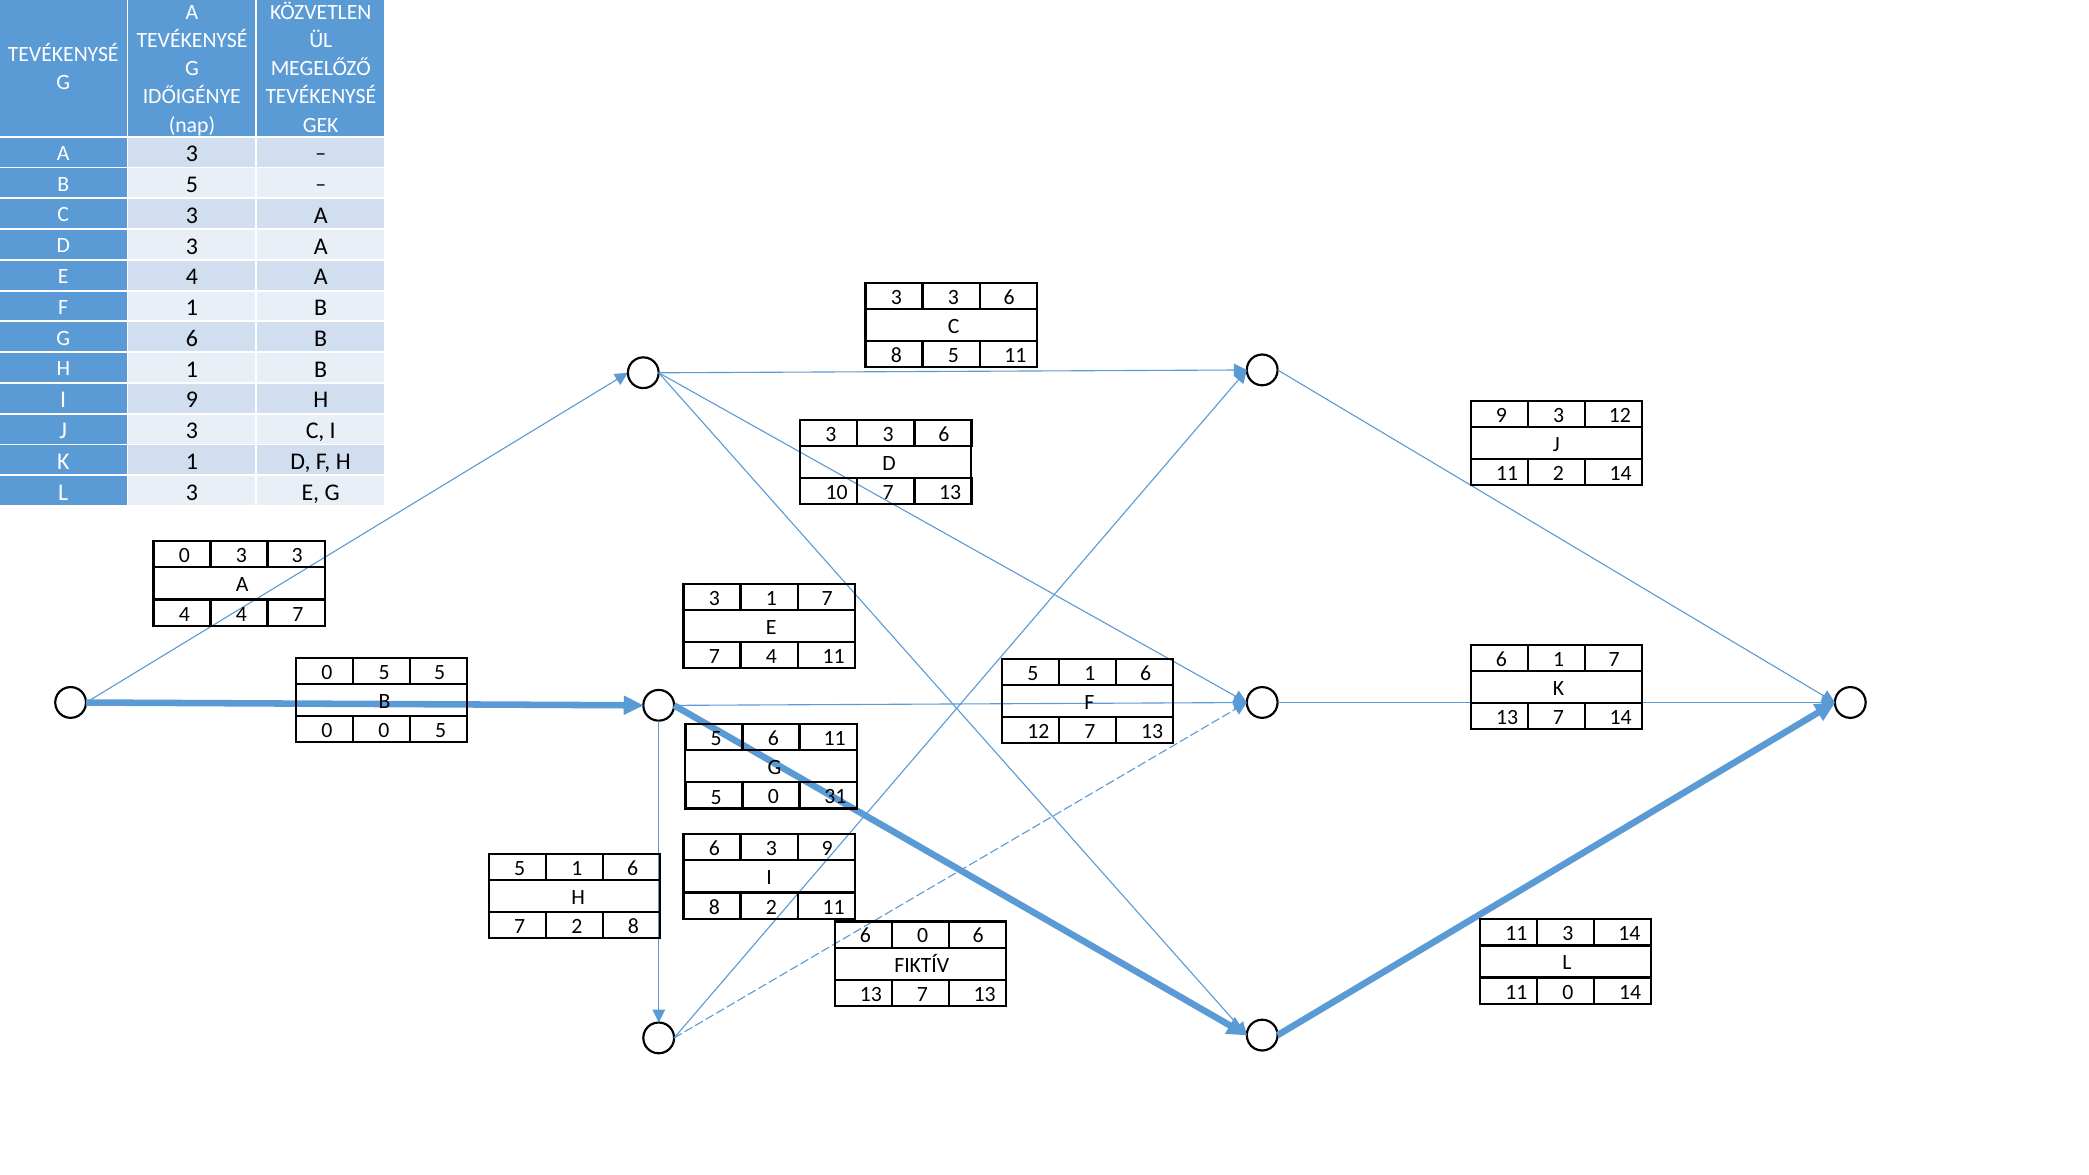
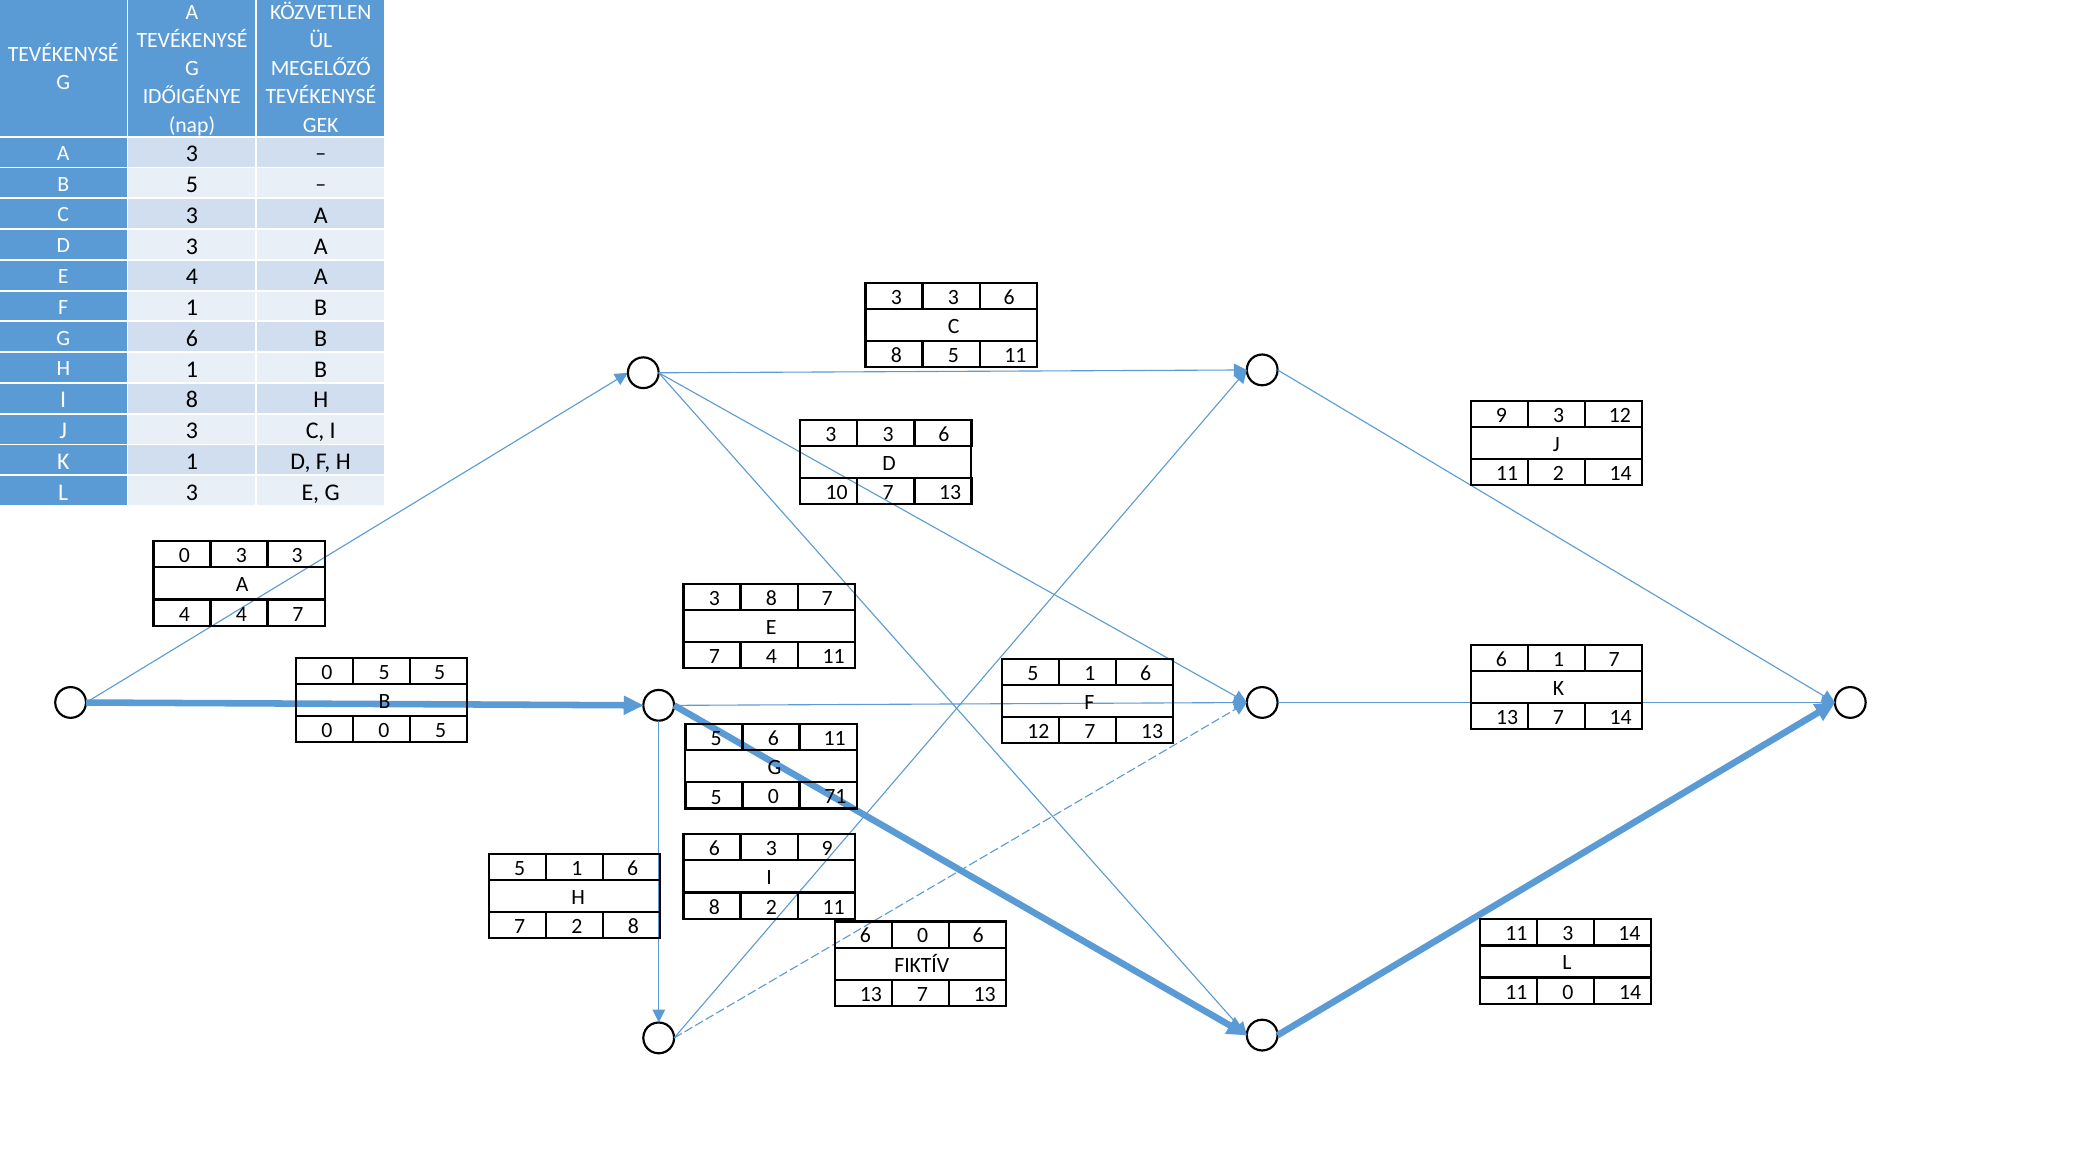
I 9: 9 -> 8
3 1: 1 -> 8
31: 31 -> 71
